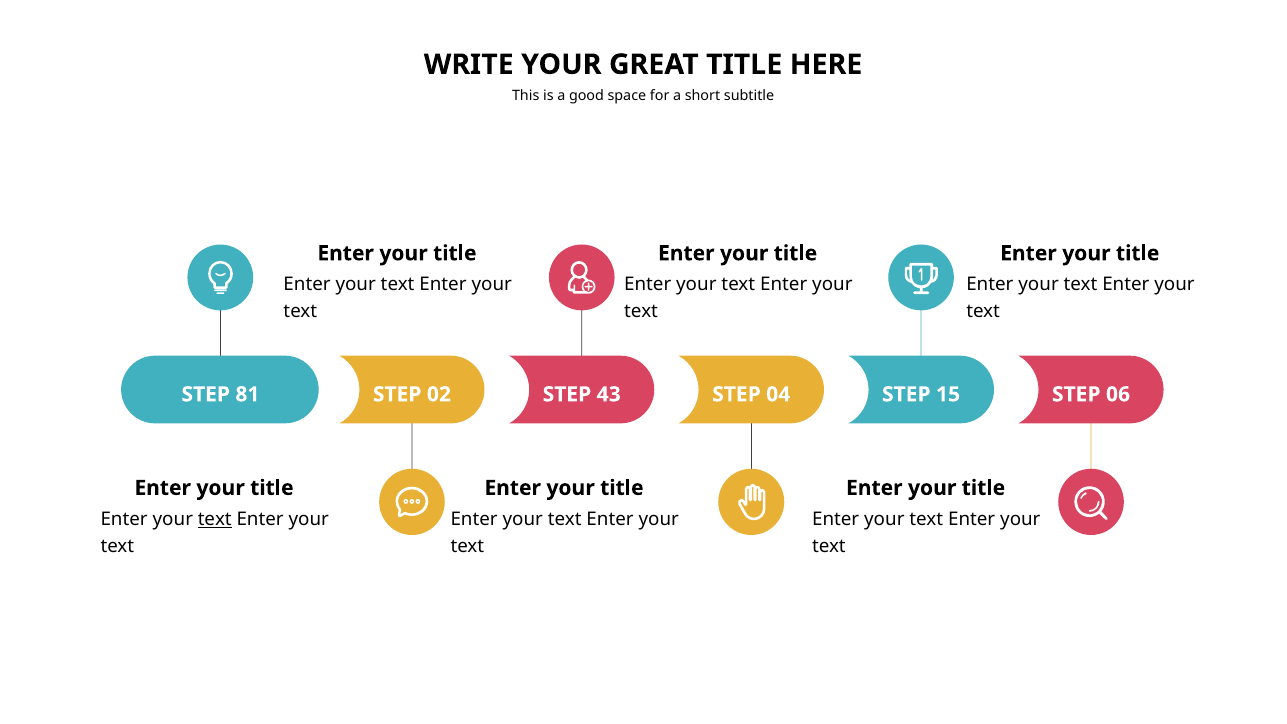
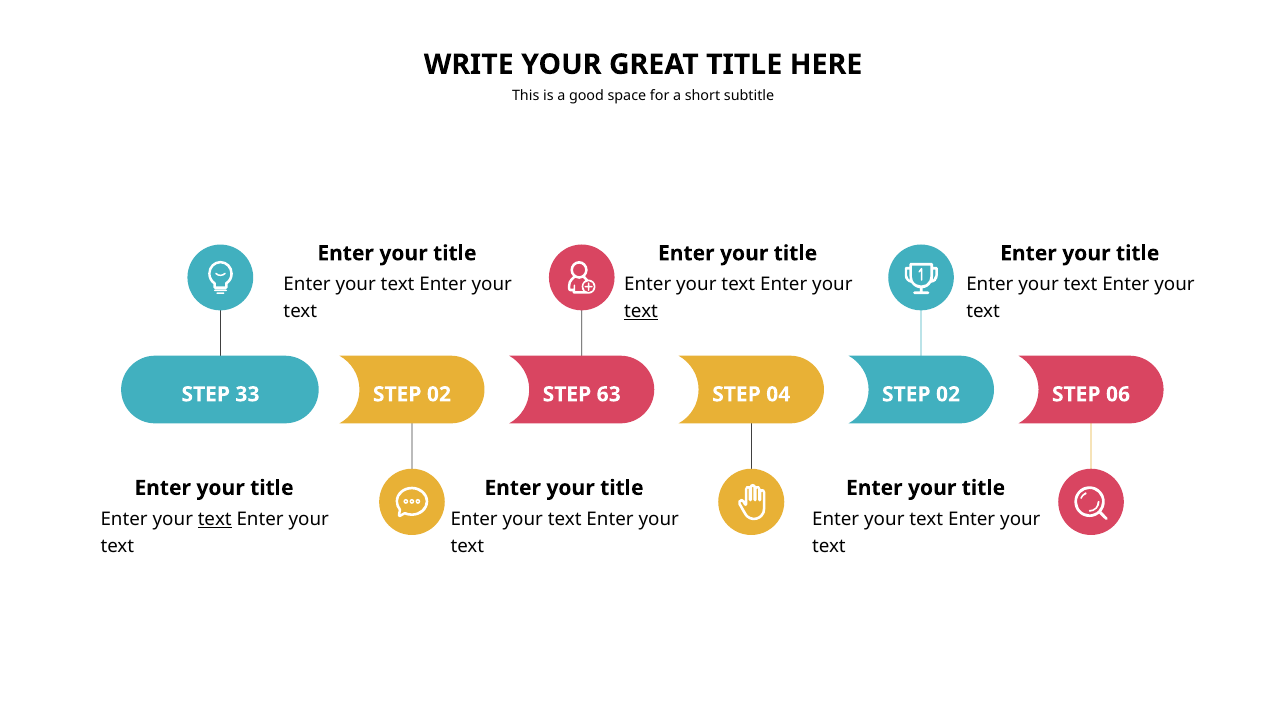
text at (641, 312) underline: none -> present
81: 81 -> 33
43: 43 -> 63
04 STEP 15: 15 -> 02
